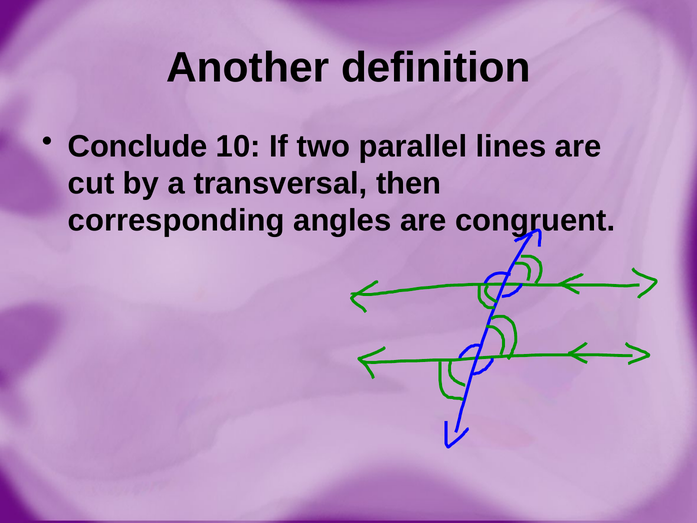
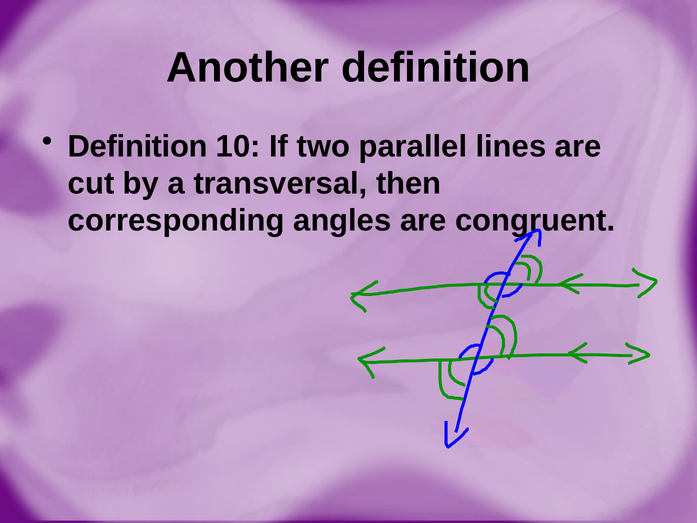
Conclude at (138, 146): Conclude -> Definition
